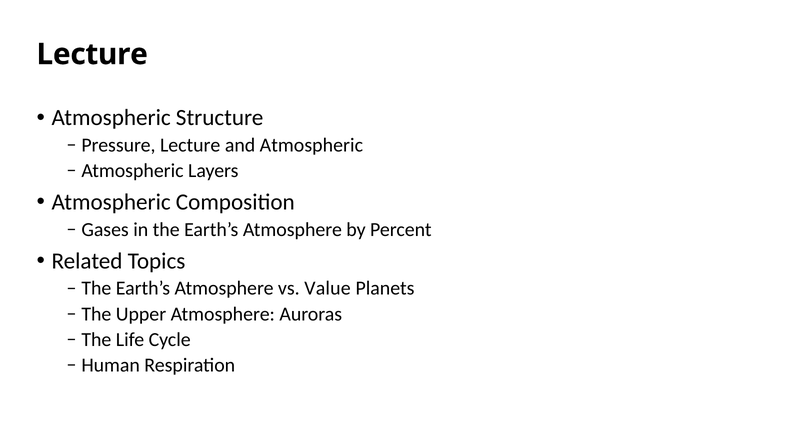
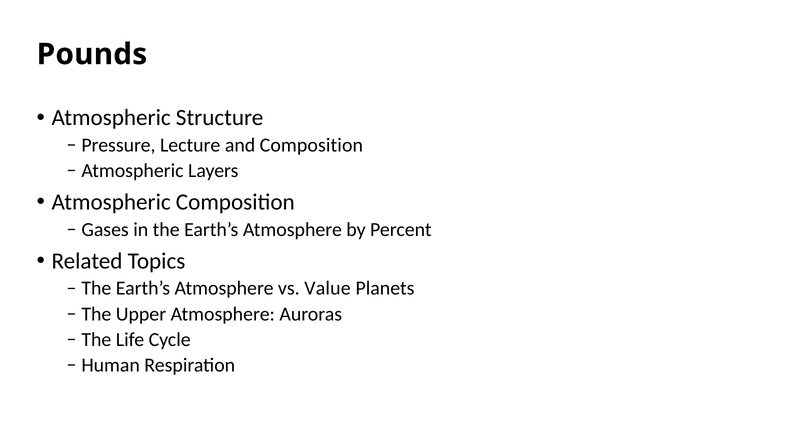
Lecture at (92, 54): Lecture -> Pounds
and Atmospheric: Atmospheric -> Composition
